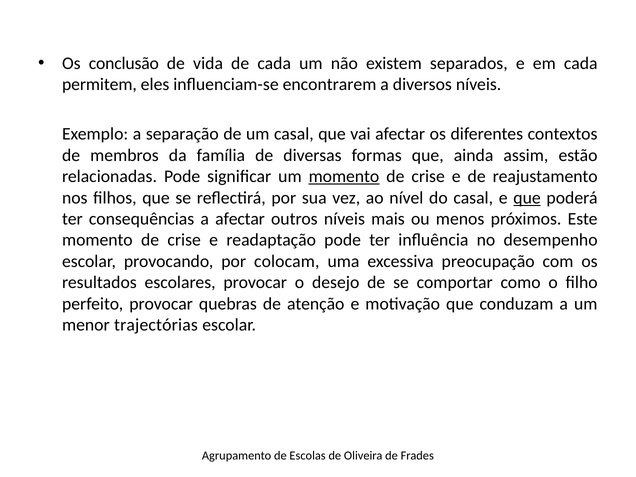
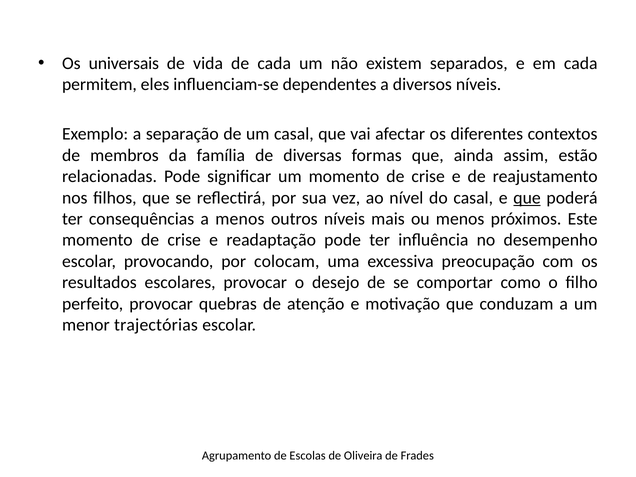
conclusão: conclusão -> universais
encontrarem: encontrarem -> dependentes
momento at (344, 176) underline: present -> none
a afectar: afectar -> menos
